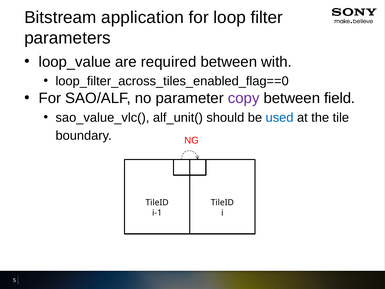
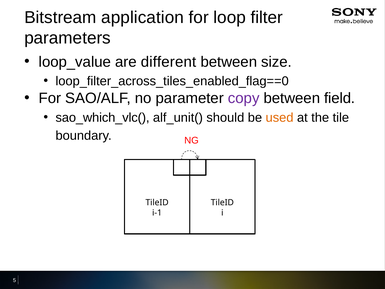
required: required -> different
with: with -> size
sao_value_vlc(: sao_value_vlc( -> sao_which_vlc(
used colour: blue -> orange
